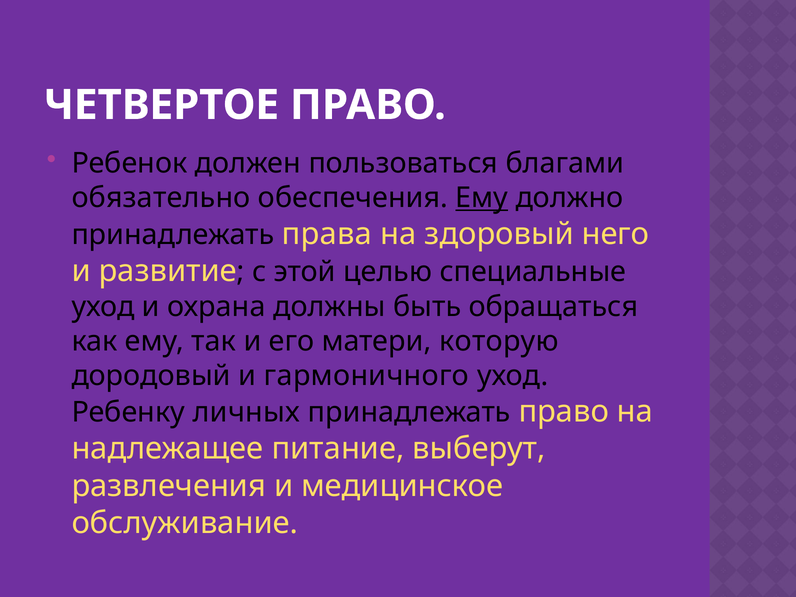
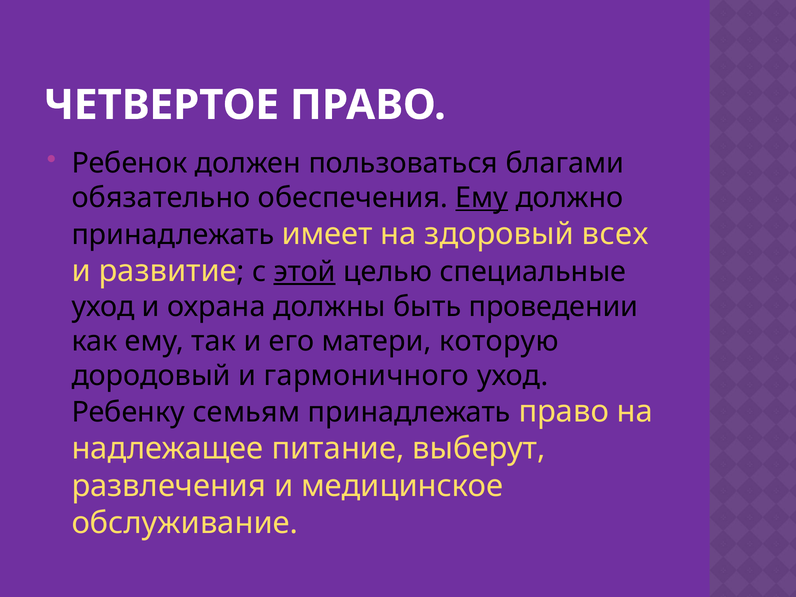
права: права -> имеет
него: него -> всех
этой underline: none -> present
обращаться: обращаться -> проведении
личных: личных -> семьям
